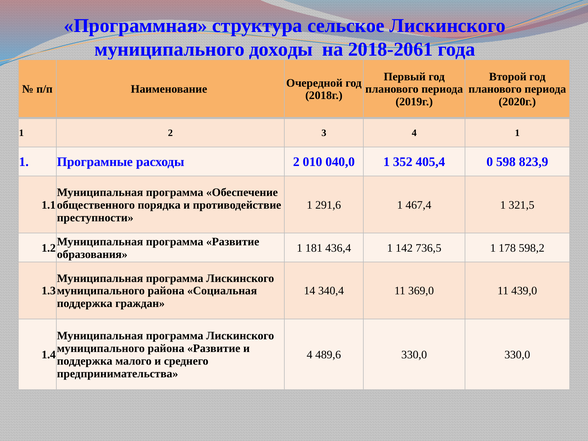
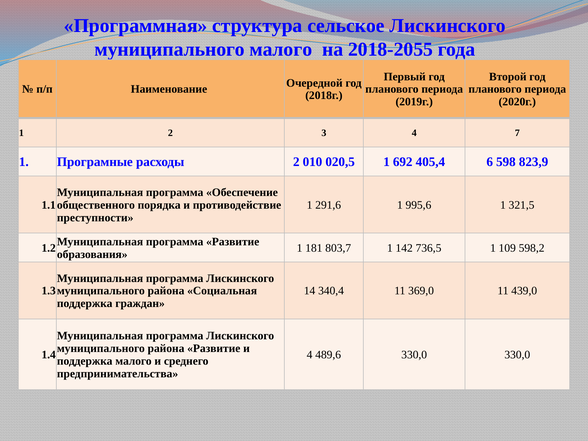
муниципального доходы: доходы -> малого
2018-2061: 2018-2061 -> 2018-2055
4 1: 1 -> 7
040,0: 040,0 -> 020,5
352: 352 -> 692
0: 0 -> 6
467,4: 467,4 -> 995,6
436,4: 436,4 -> 803,7
178: 178 -> 109
